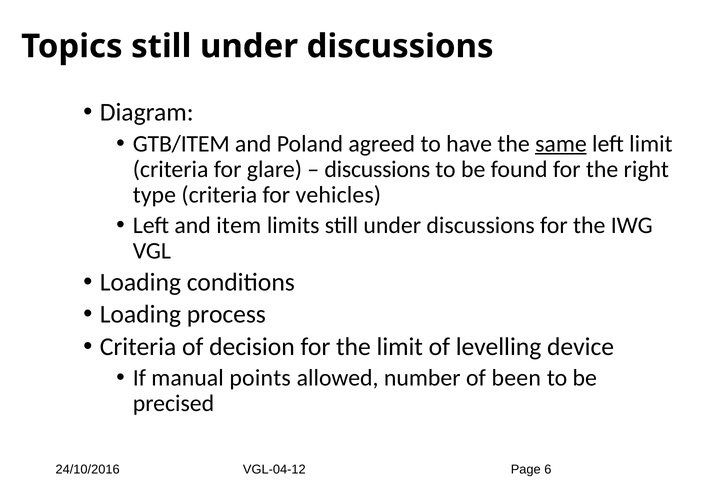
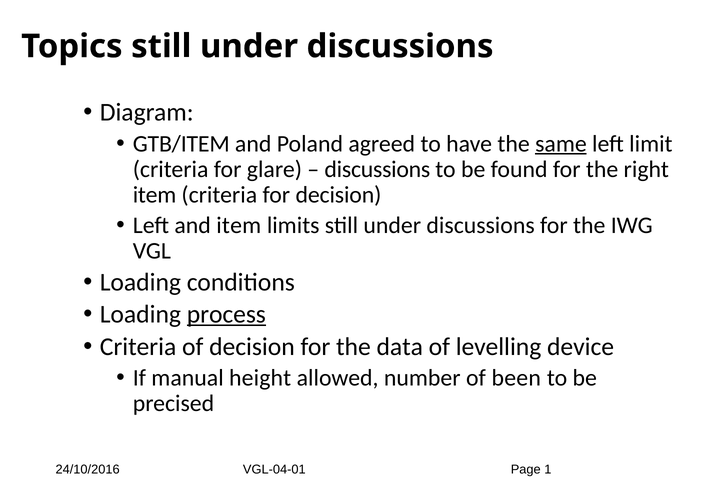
type at (154, 195): type -> item
for vehicles: vehicles -> decision
process underline: none -> present
the limit: limit -> data
points: points -> height
VGL-04-12: VGL-04-12 -> VGL-04-01
6: 6 -> 1
